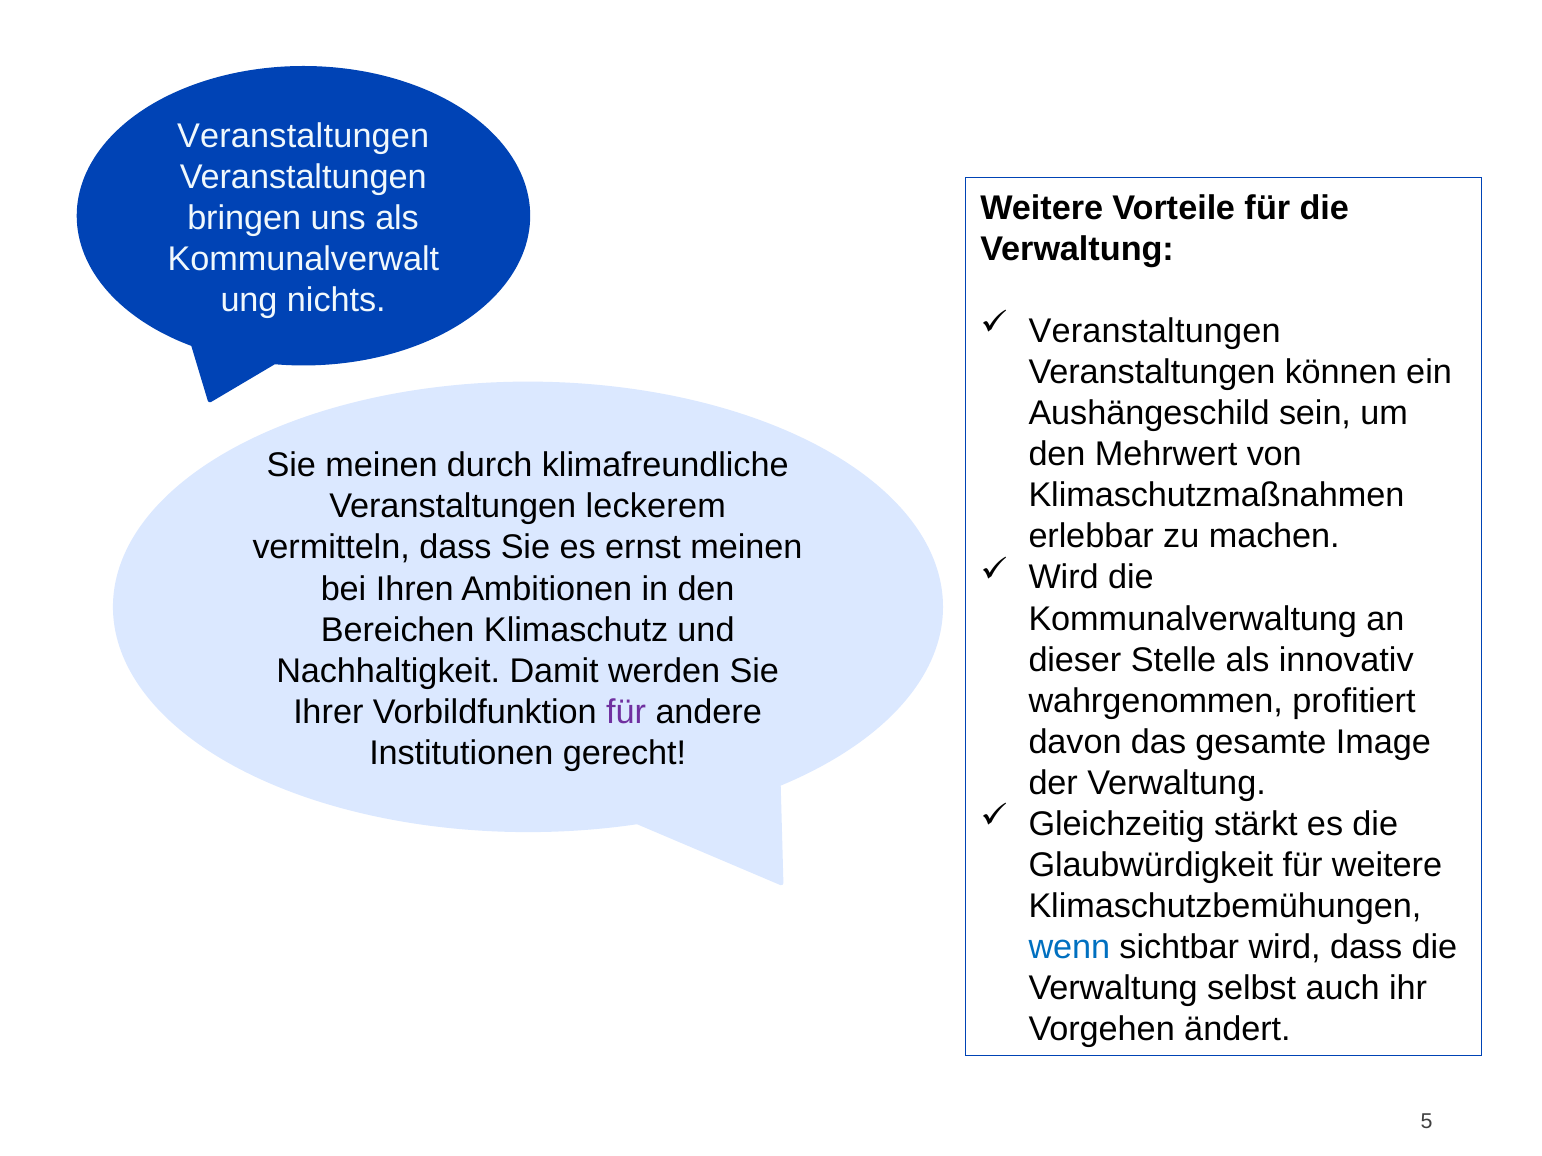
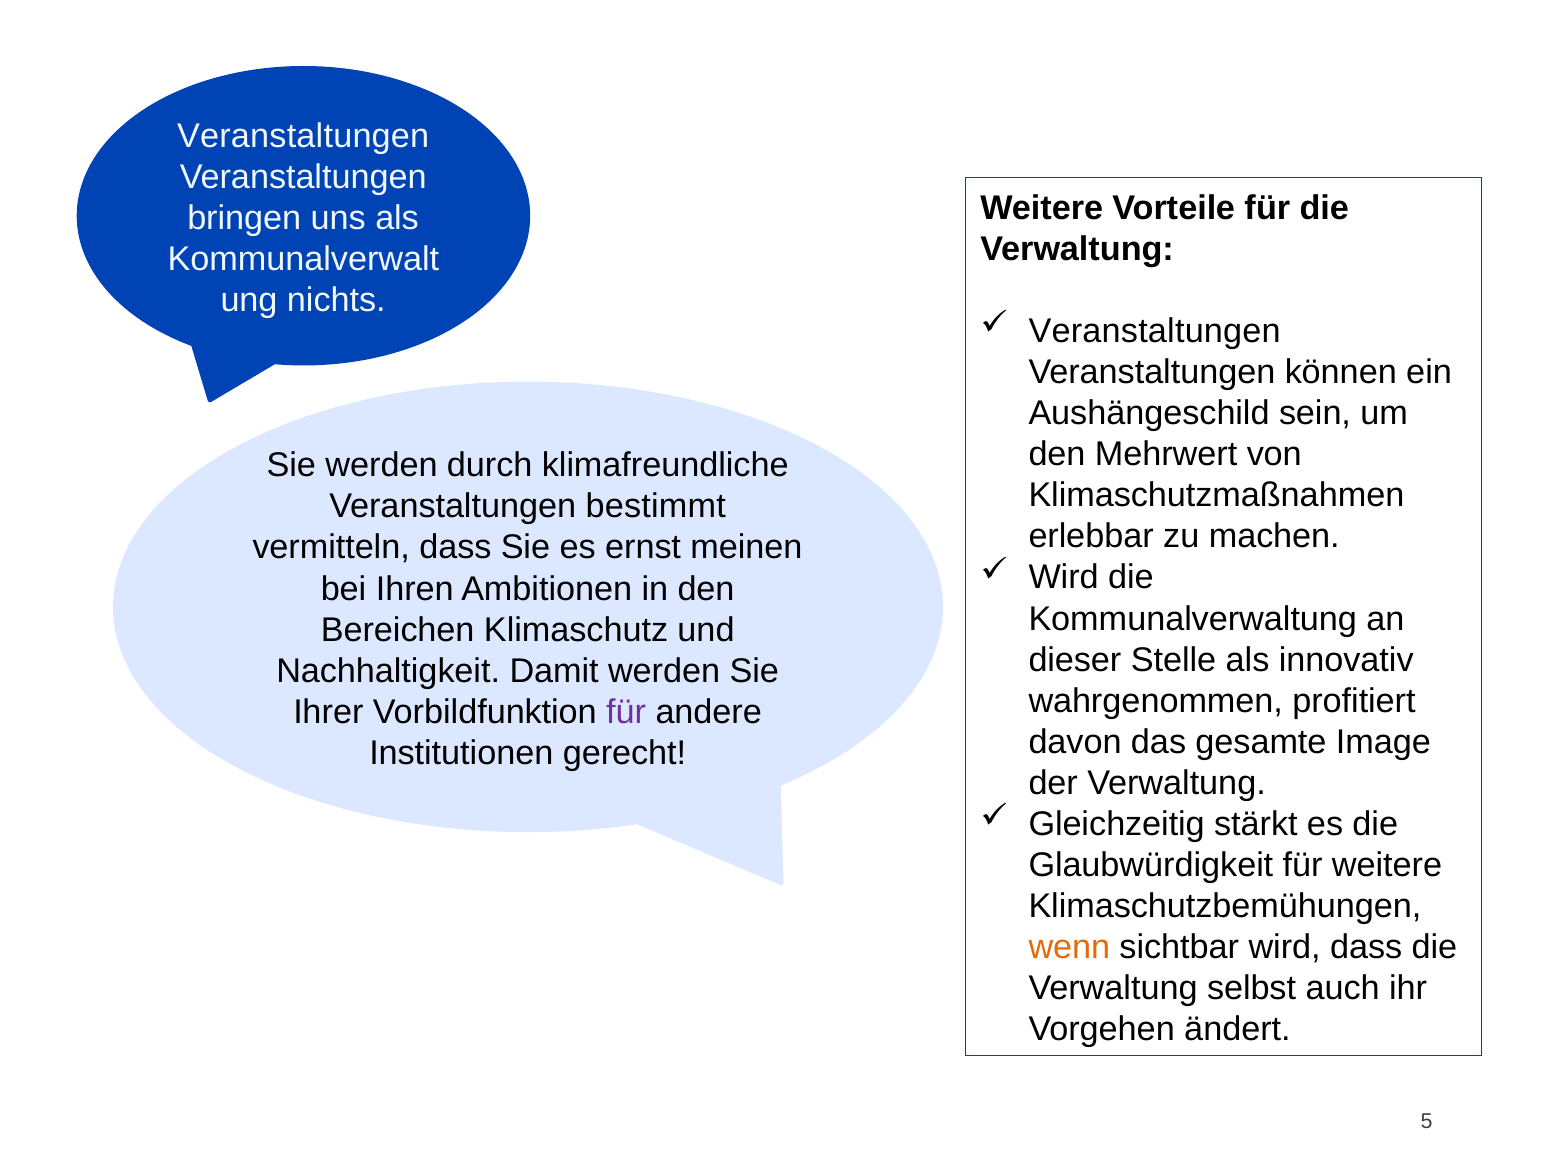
Sie meinen: meinen -> werden
leckerem: leckerem -> bestimmt
wenn colour: blue -> orange
